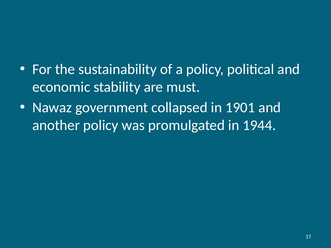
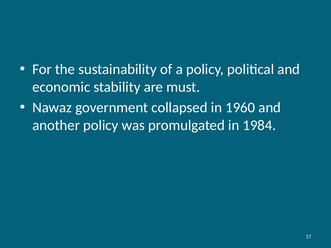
1901: 1901 -> 1960
1944: 1944 -> 1984
